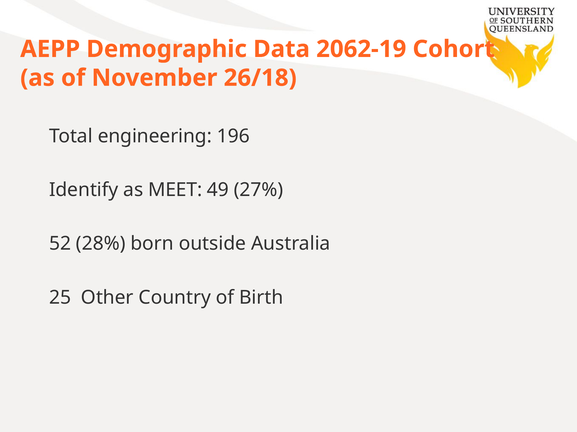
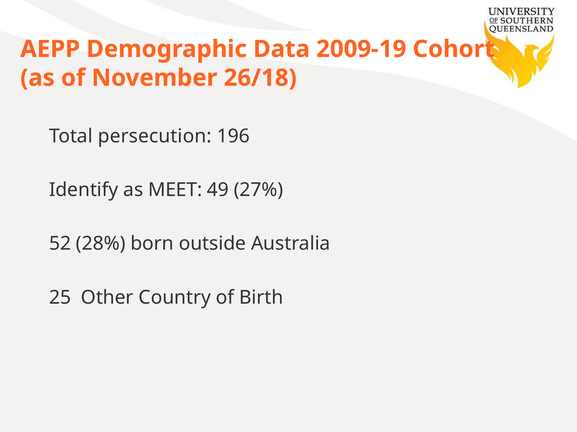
2062-19: 2062-19 -> 2009-19
engineering: engineering -> persecution
